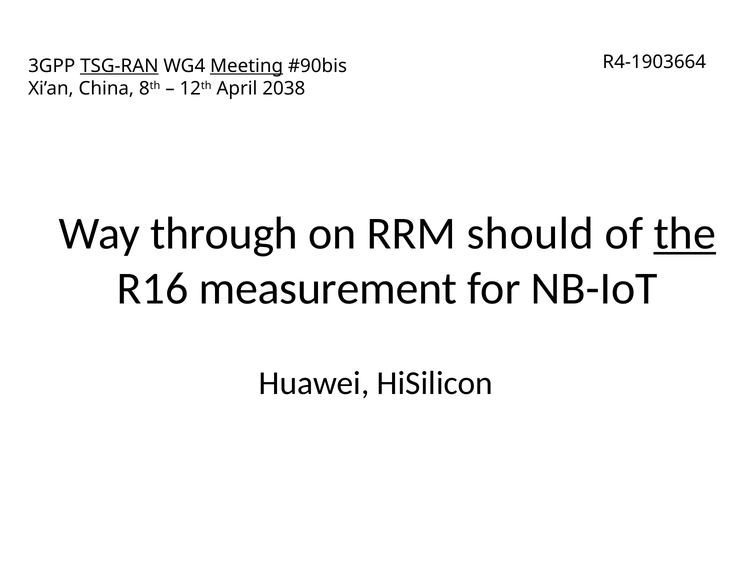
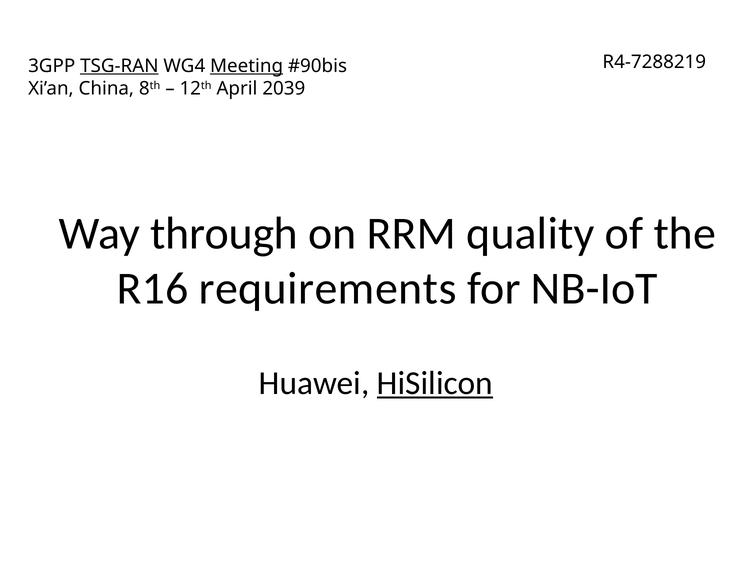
R4-1903664: R4-1903664 -> R4-7288219
2038: 2038 -> 2039
should: should -> quality
the underline: present -> none
measurement: measurement -> requirements
HiSilicon underline: none -> present
